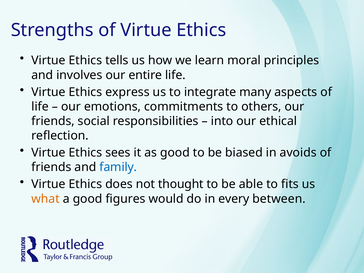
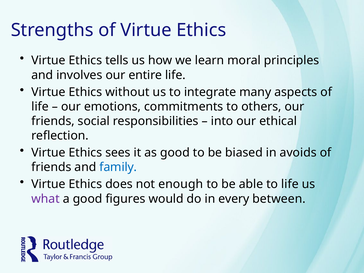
express: express -> without
thought: thought -> enough
to fits: fits -> life
what colour: orange -> purple
